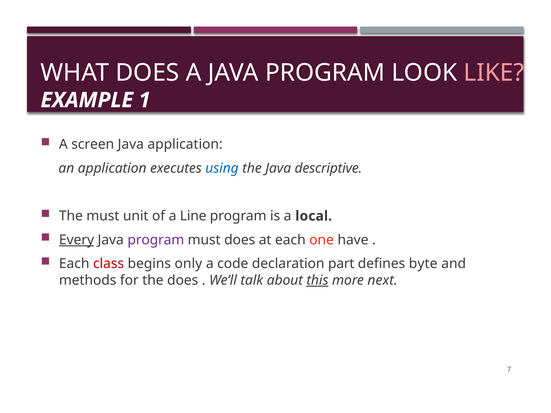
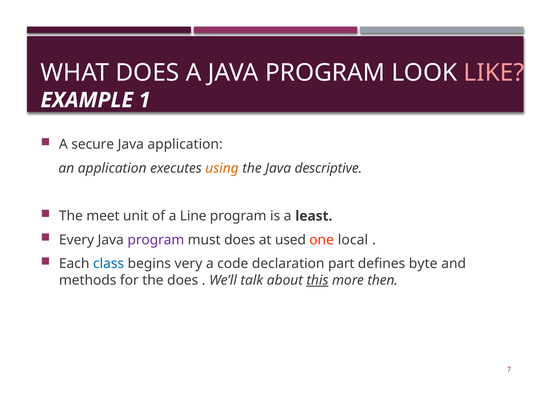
screen: screen -> secure
using colour: blue -> orange
The must: must -> meet
local: local -> least
Every underline: present -> none
at each: each -> used
have: have -> local
class colour: red -> blue
only: only -> very
next: next -> then
